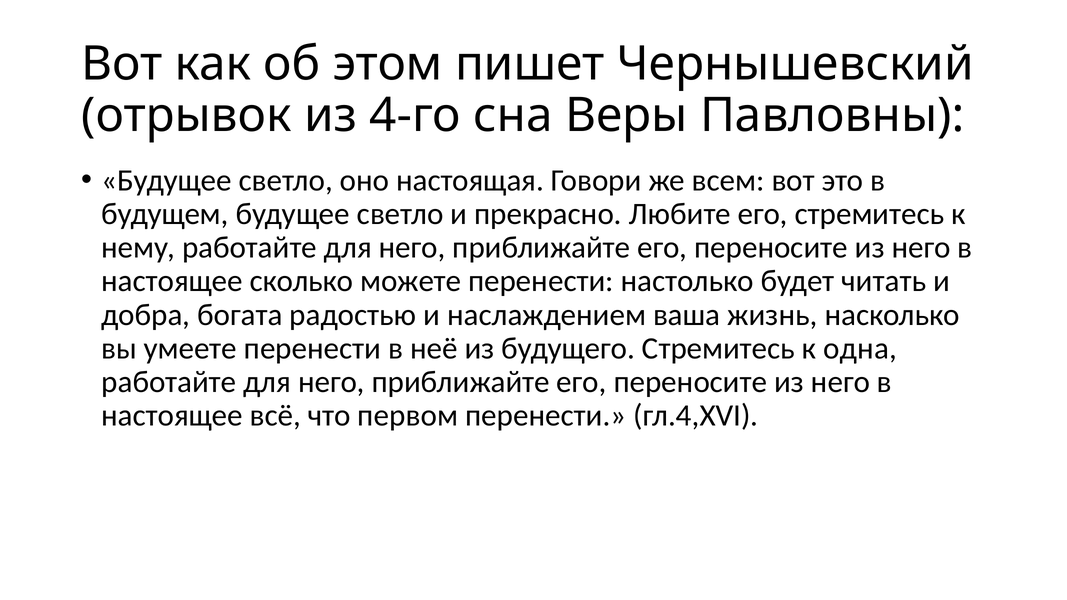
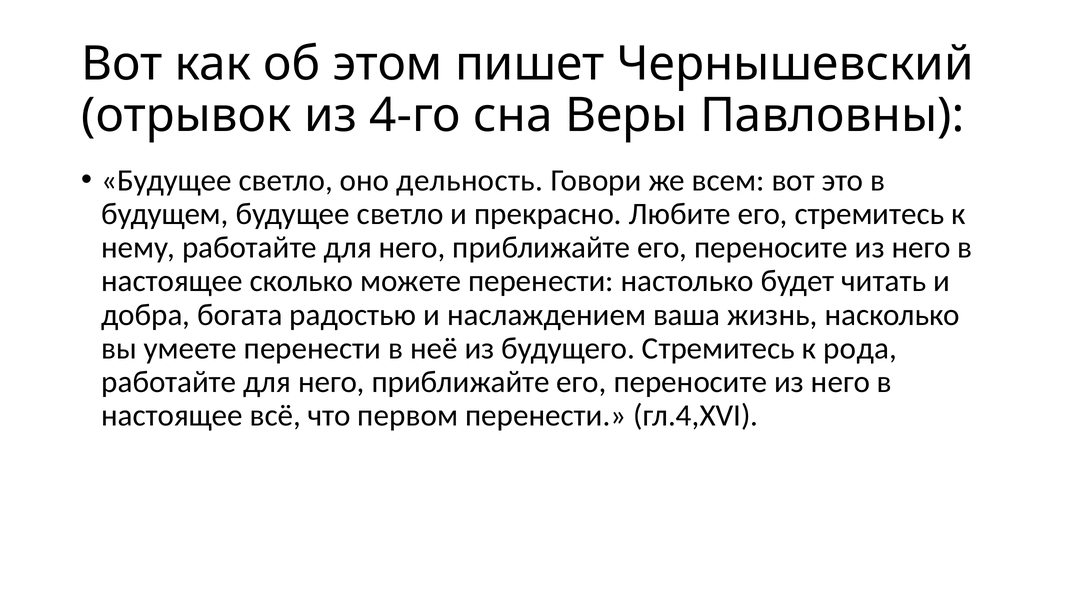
настоящая: настоящая -> дельность
одна: одна -> рода
